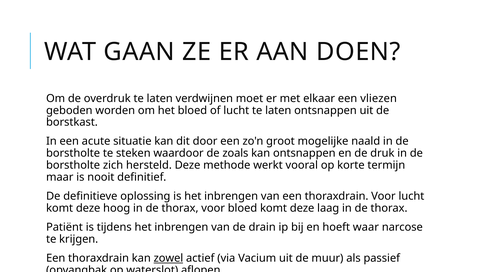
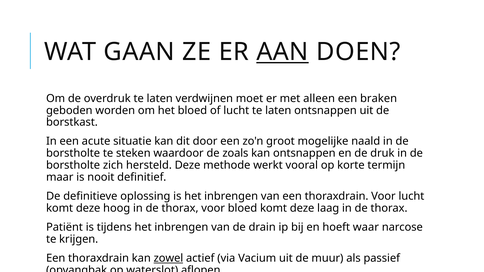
AAN underline: none -> present
elkaar: elkaar -> alleen
vliezen: vliezen -> braken
